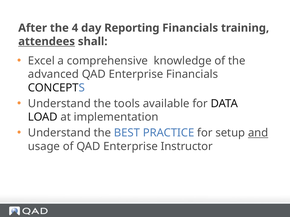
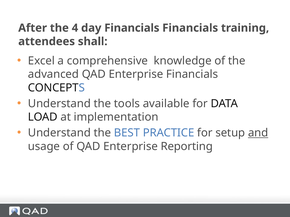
day Reporting: Reporting -> Financials
attendees underline: present -> none
Instructor: Instructor -> Reporting
